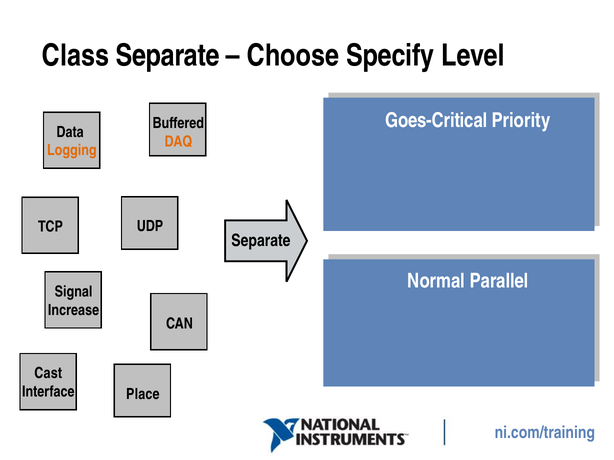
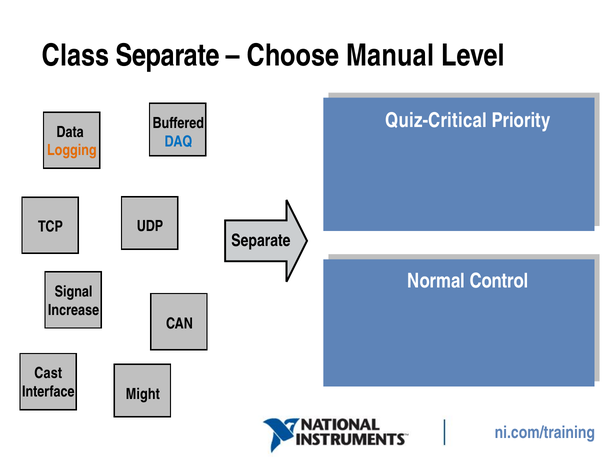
Specify: Specify -> Manual
Goes-Critical: Goes-Critical -> Quiz-Critical
DAQ colour: orange -> blue
Parallel: Parallel -> Control
Place: Place -> Might
